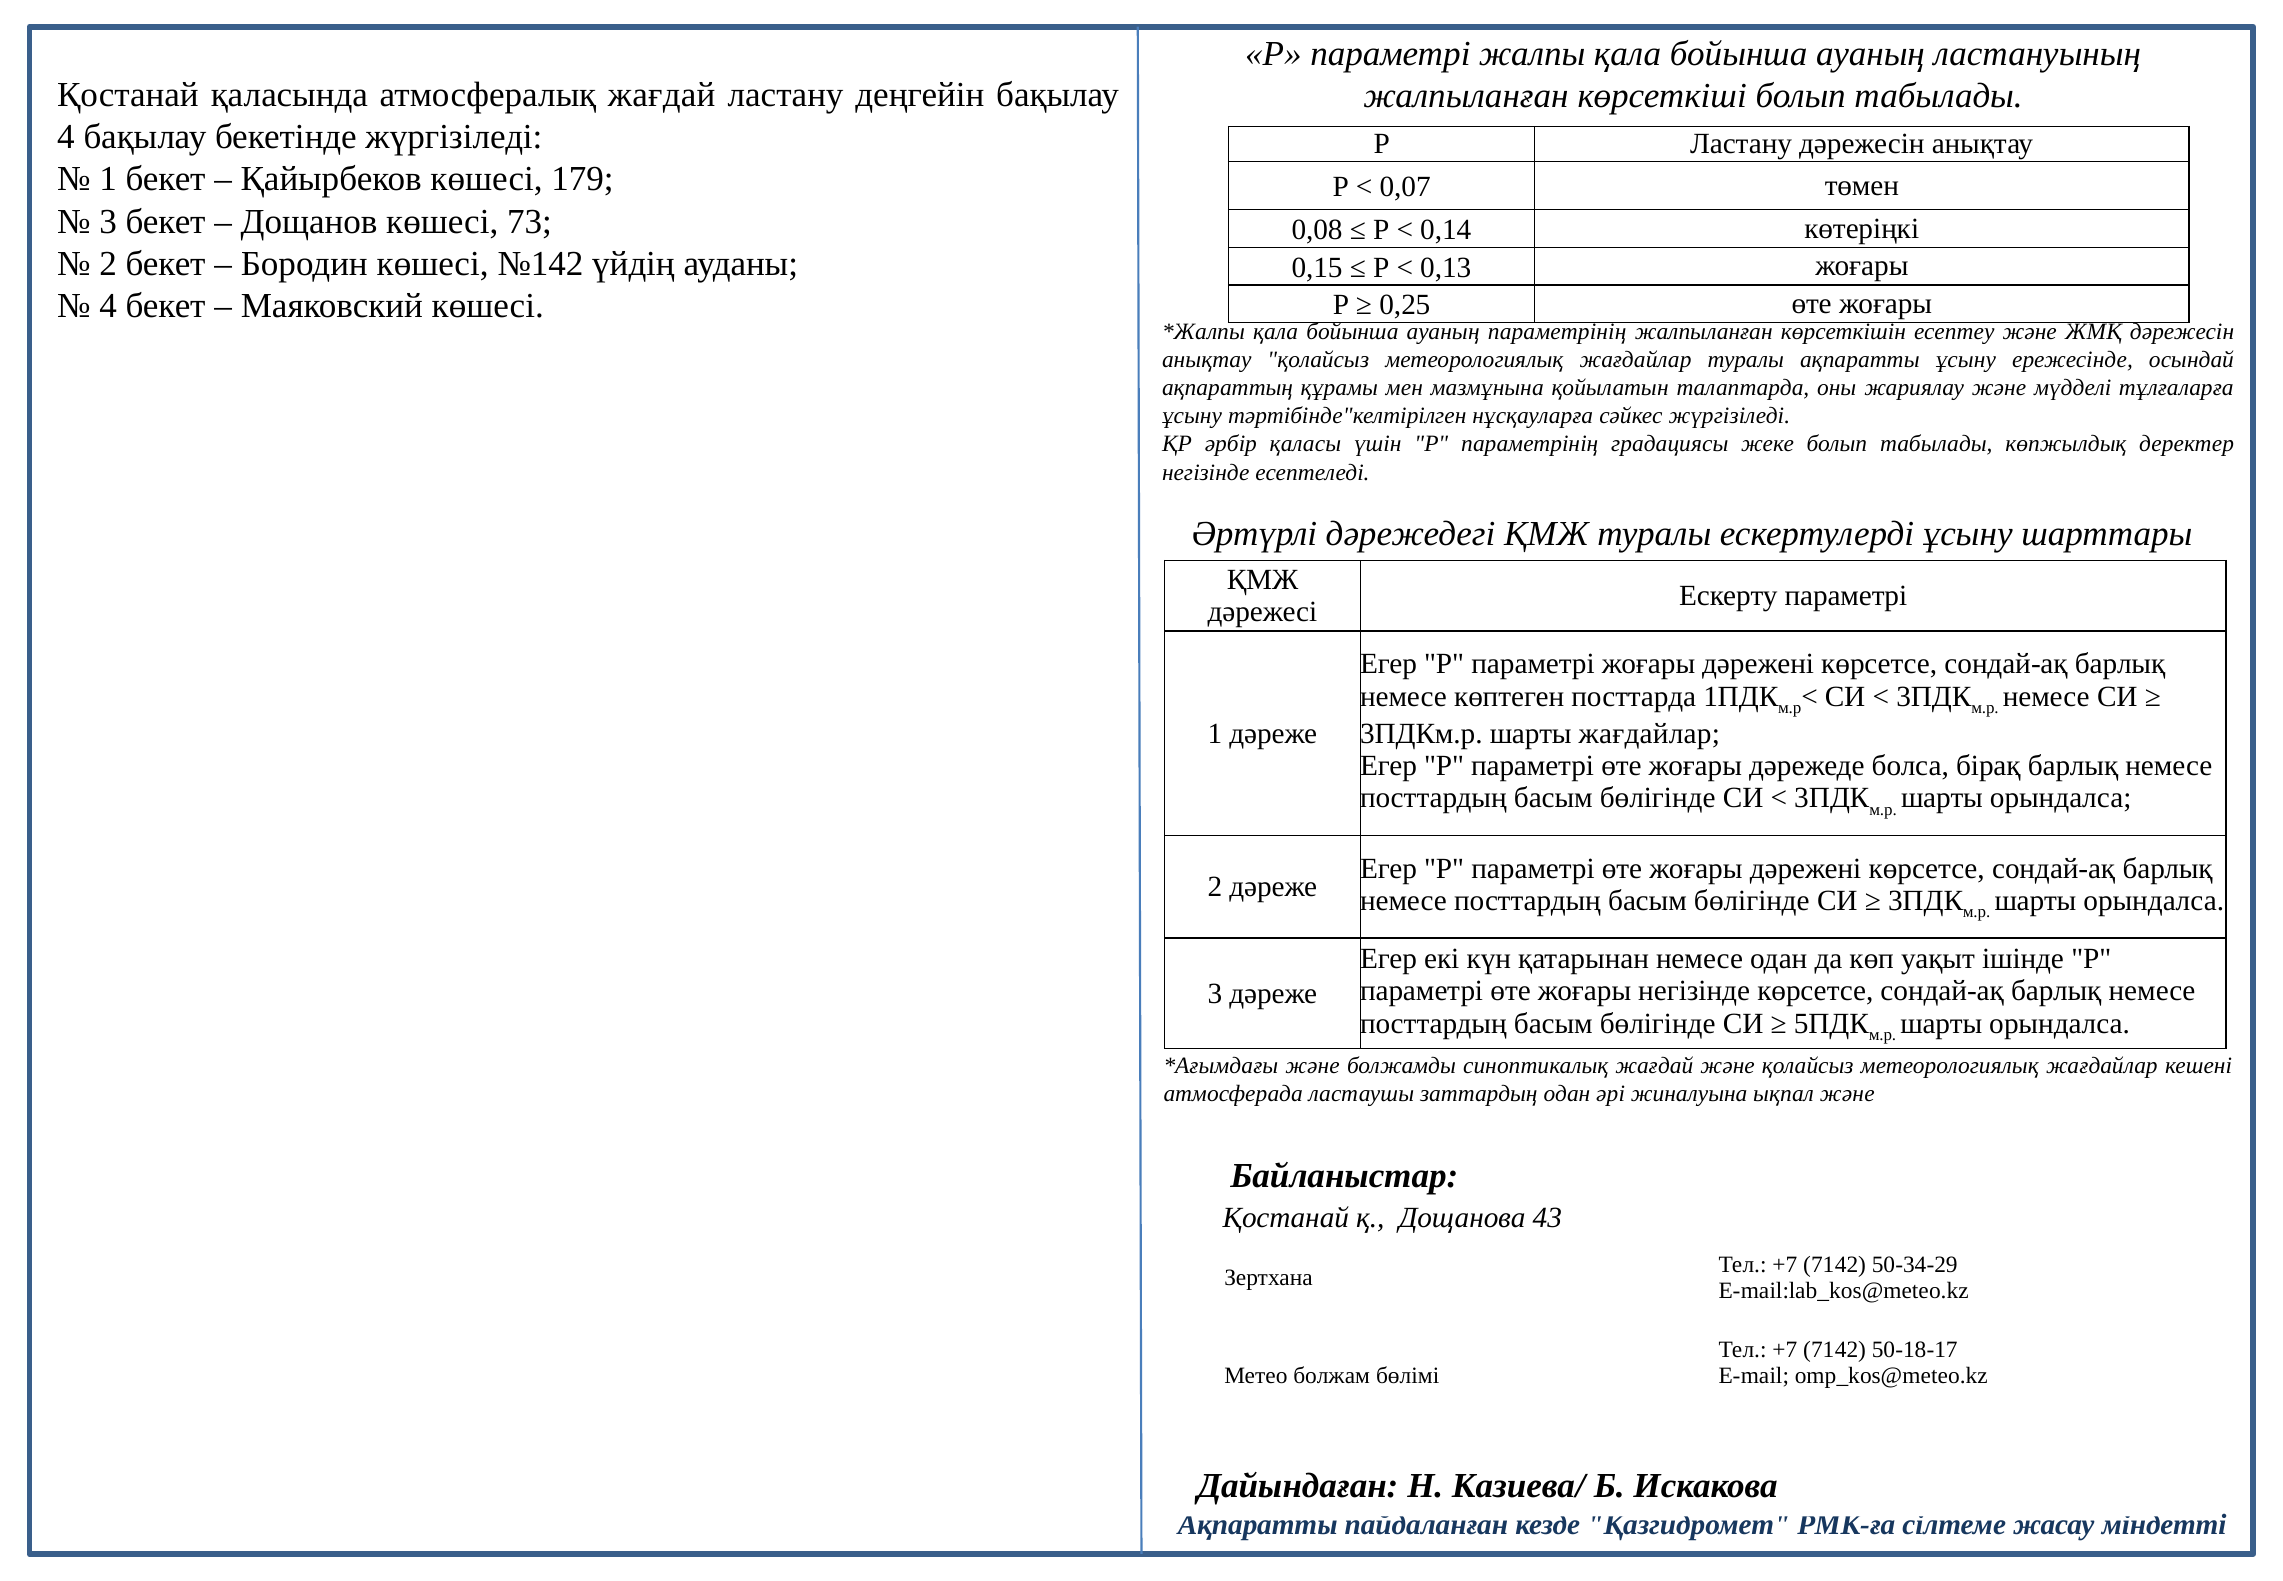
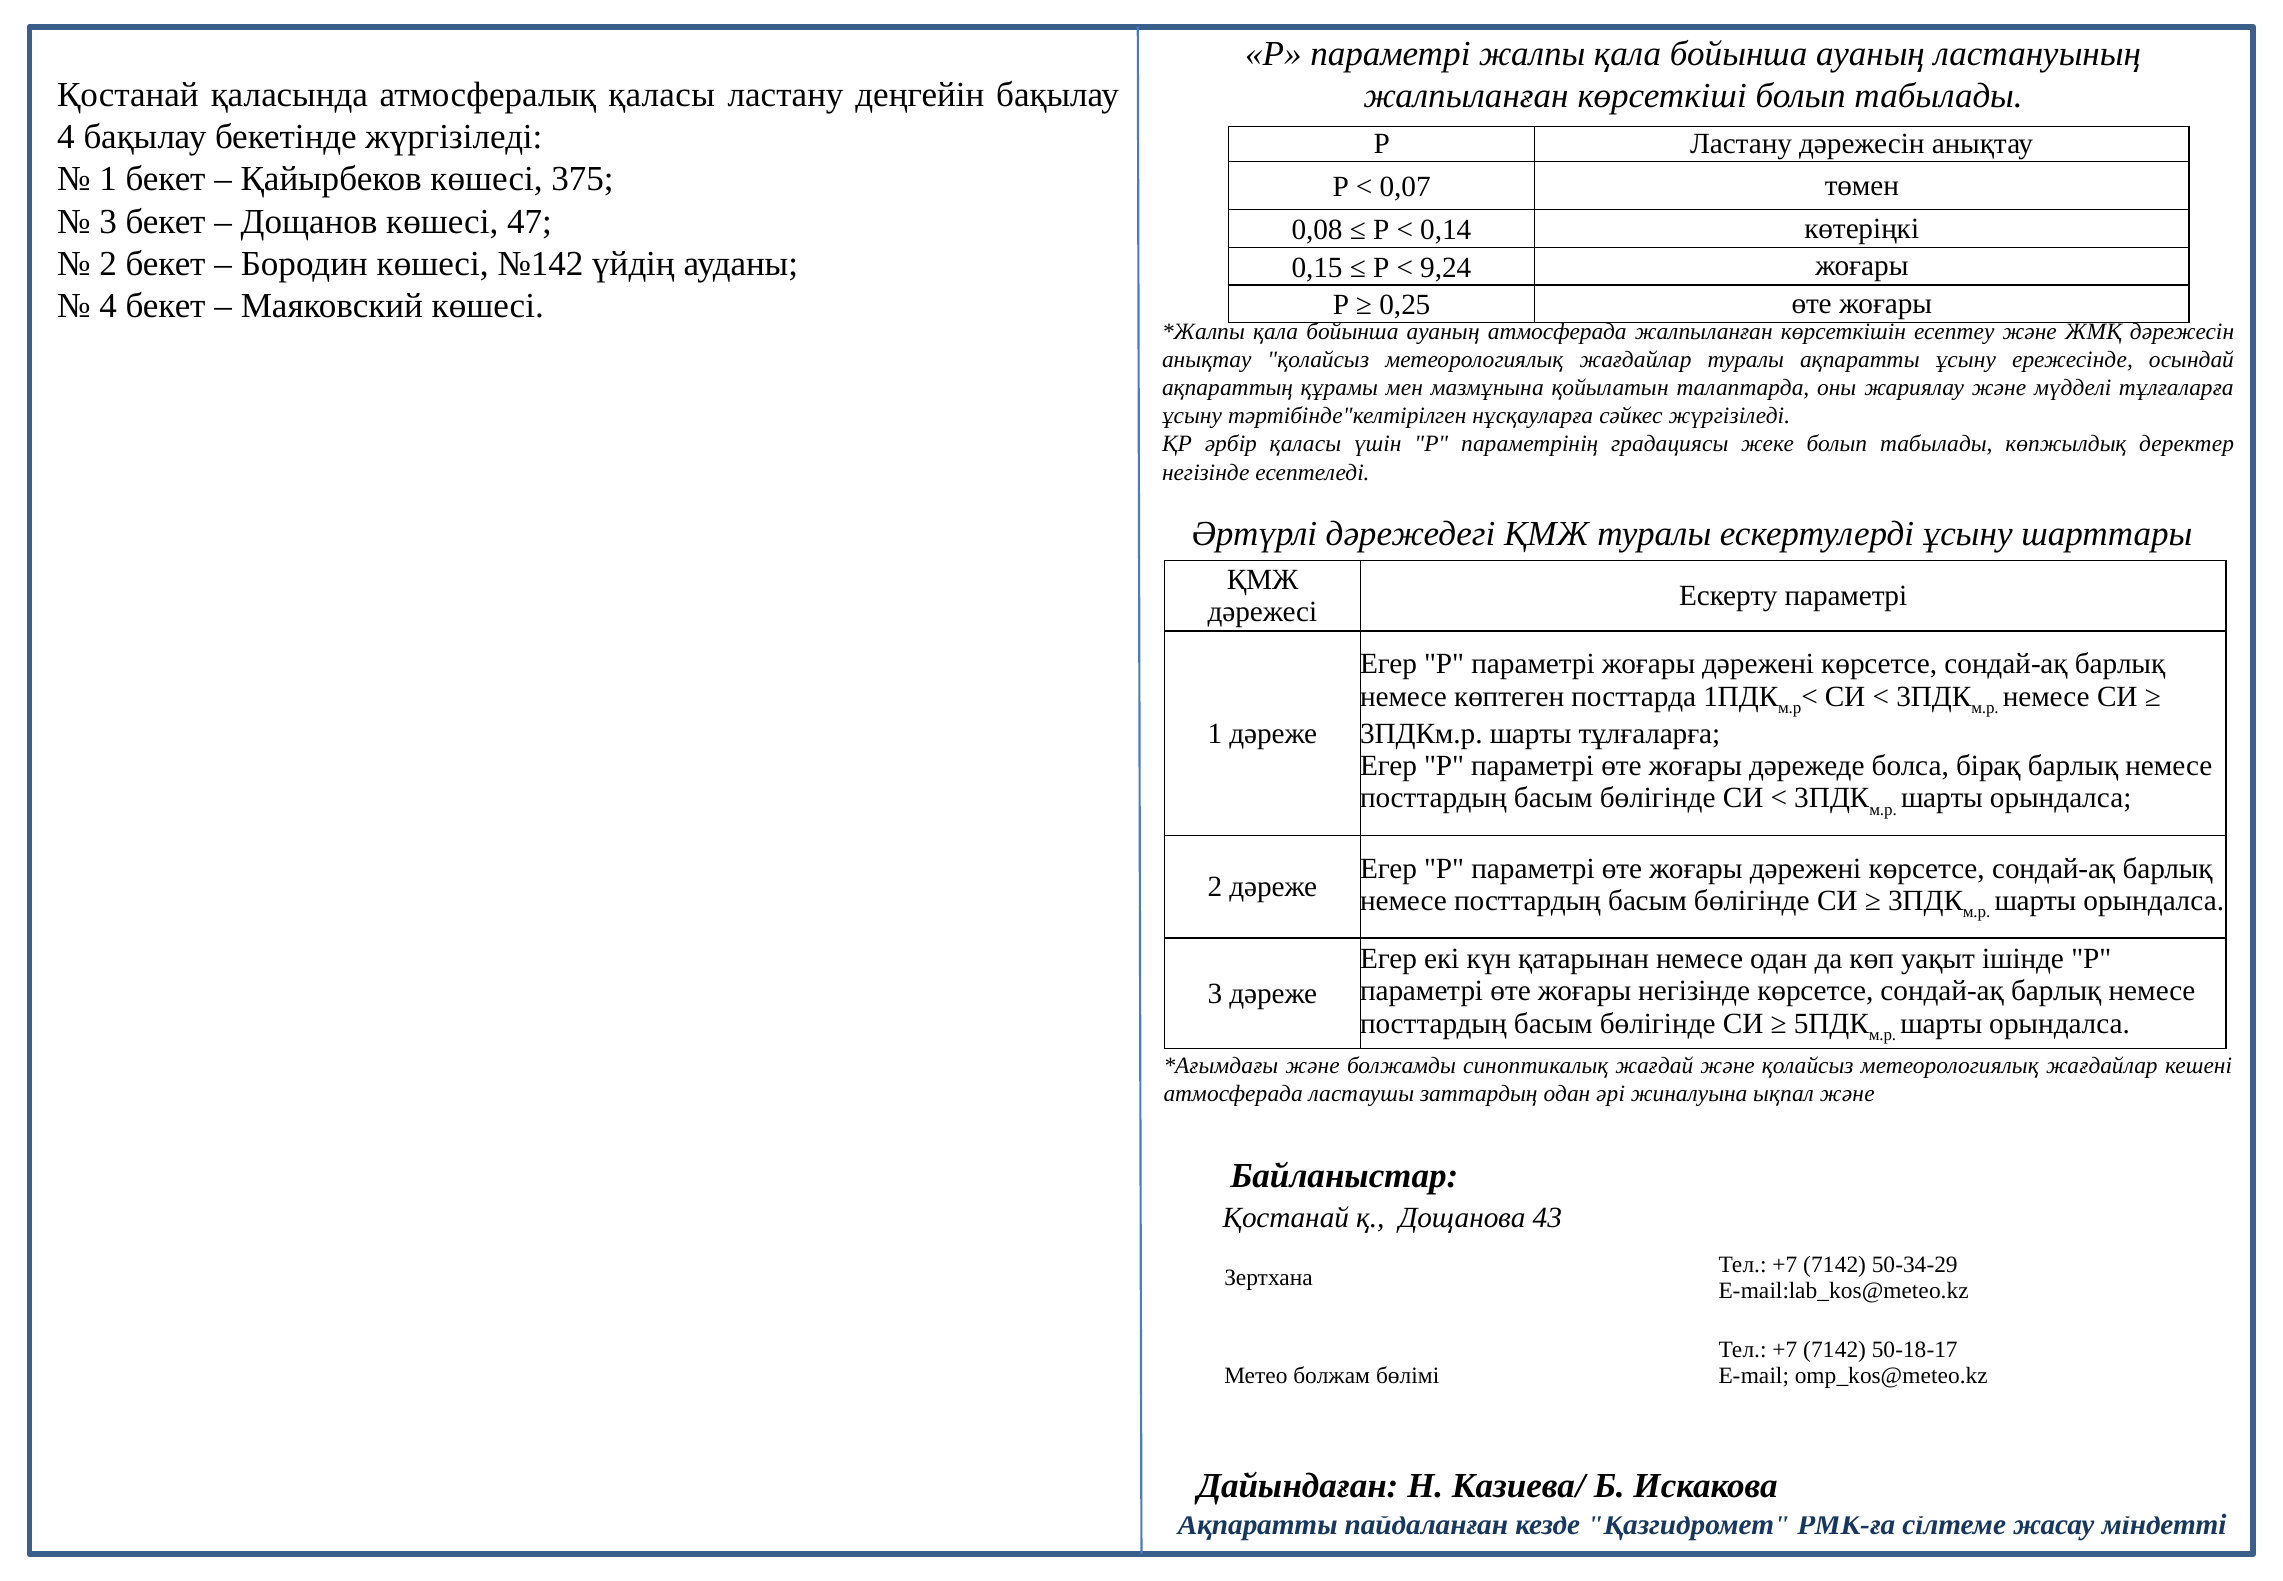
атмосфералық жағдай: жағдай -> қаласы
179: 179 -> 375
73: 73 -> 47
0,13: 0,13 -> 9,24
ауаның параметрінің: параметрінің -> атмосферада
шарты жағдайлар: жағдайлар -> тұлғаларға
